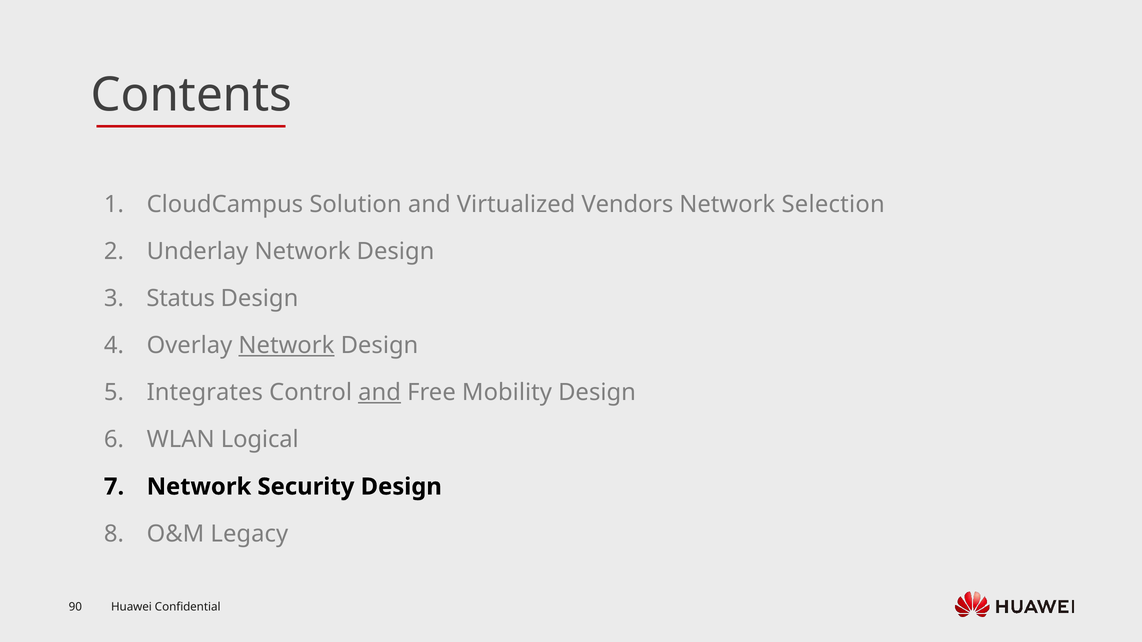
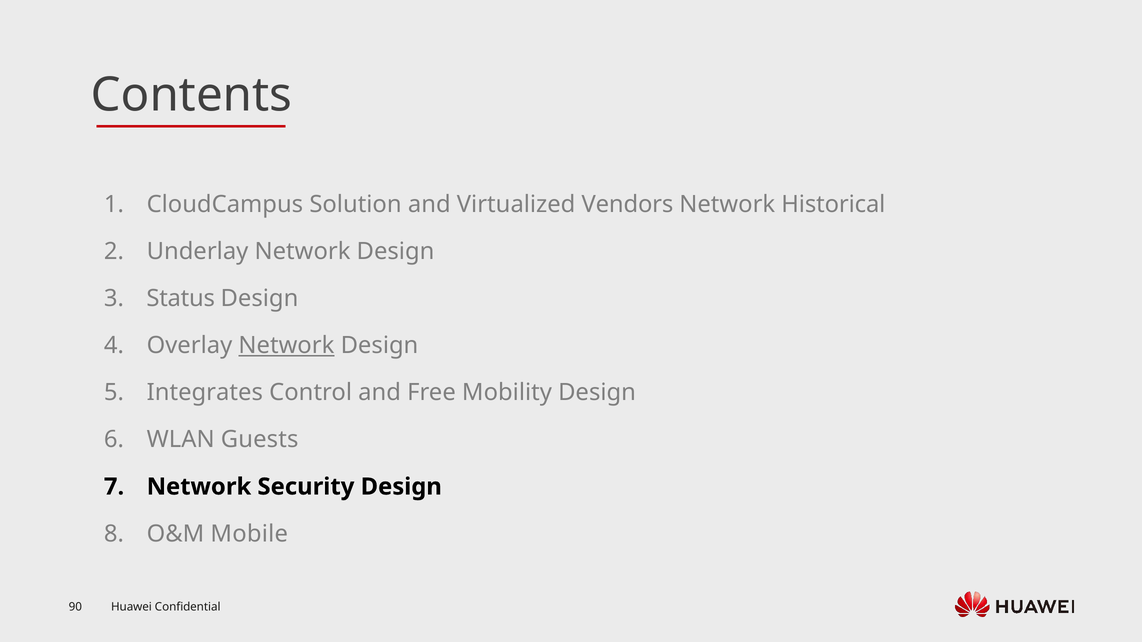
Selection: Selection -> Historical
and at (380, 393) underline: present -> none
Logical: Logical -> Guests
Legacy: Legacy -> Mobile
